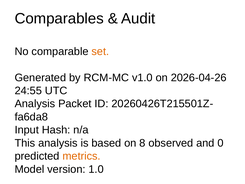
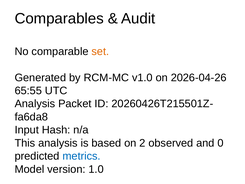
24:55: 24:55 -> 65:55
8: 8 -> 2
metrics colour: orange -> blue
